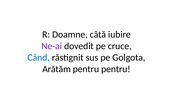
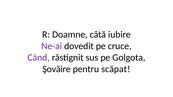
Când colour: blue -> purple
Arătăm: Arătăm -> Şovăire
pentru pentru: pentru -> scăpat
